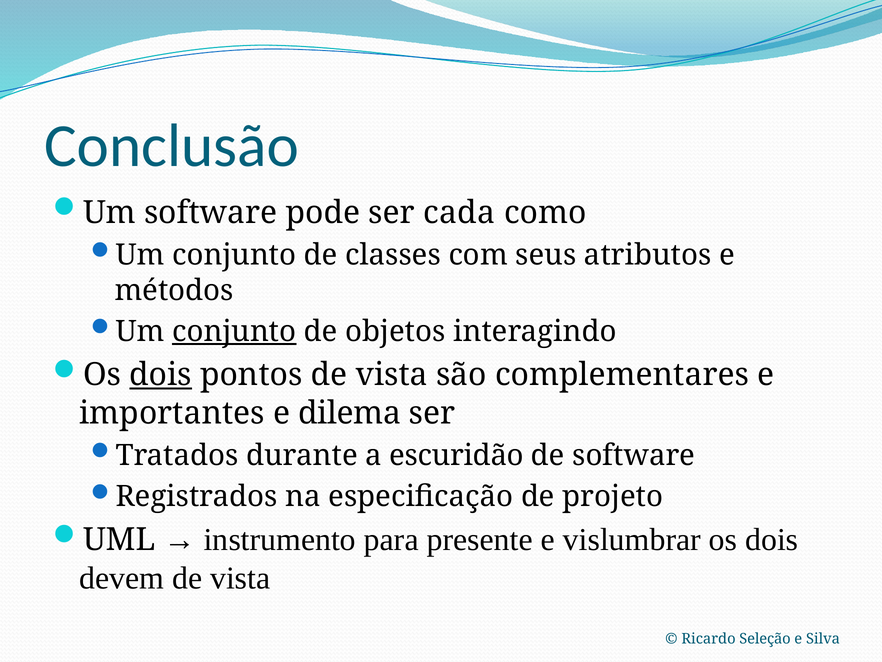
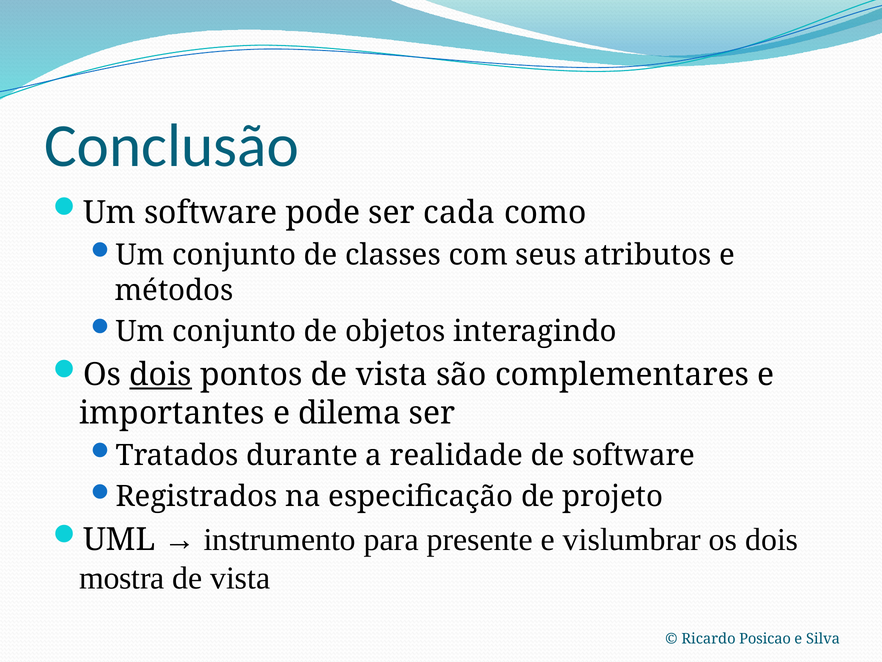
conjunto at (234, 331) underline: present -> none
escuridão: escuridão -> realidade
devem: devem -> mostra
Seleção: Seleção -> Posicao
